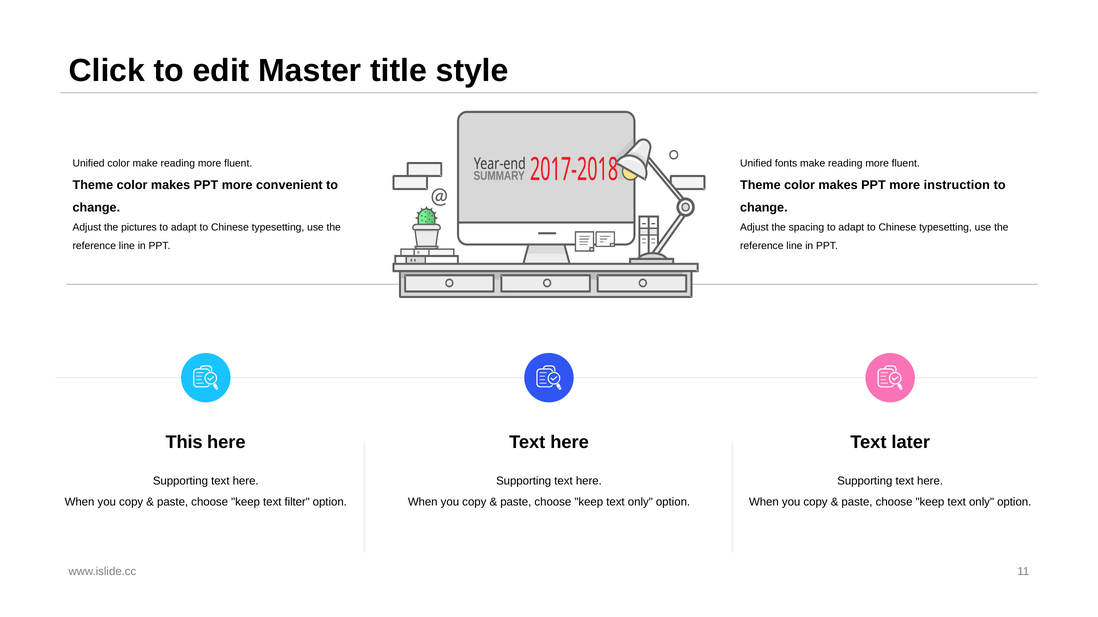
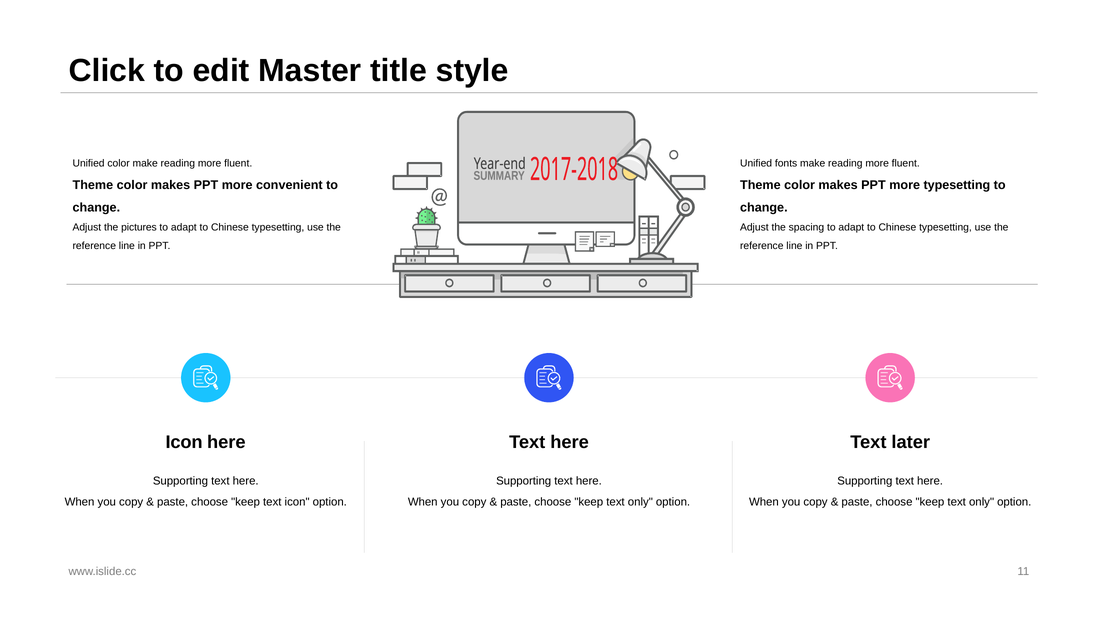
more instruction: instruction -> typesetting
This at (184, 443): This -> Icon
text filter: filter -> icon
